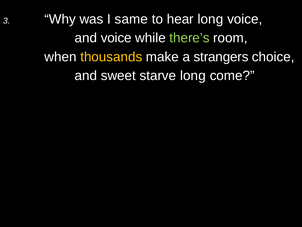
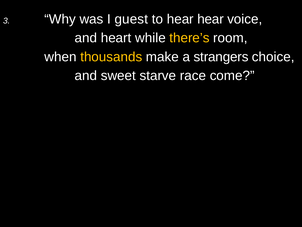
same: same -> guest
hear long: long -> hear
and voice: voice -> heart
there’s colour: light green -> yellow
starve long: long -> race
